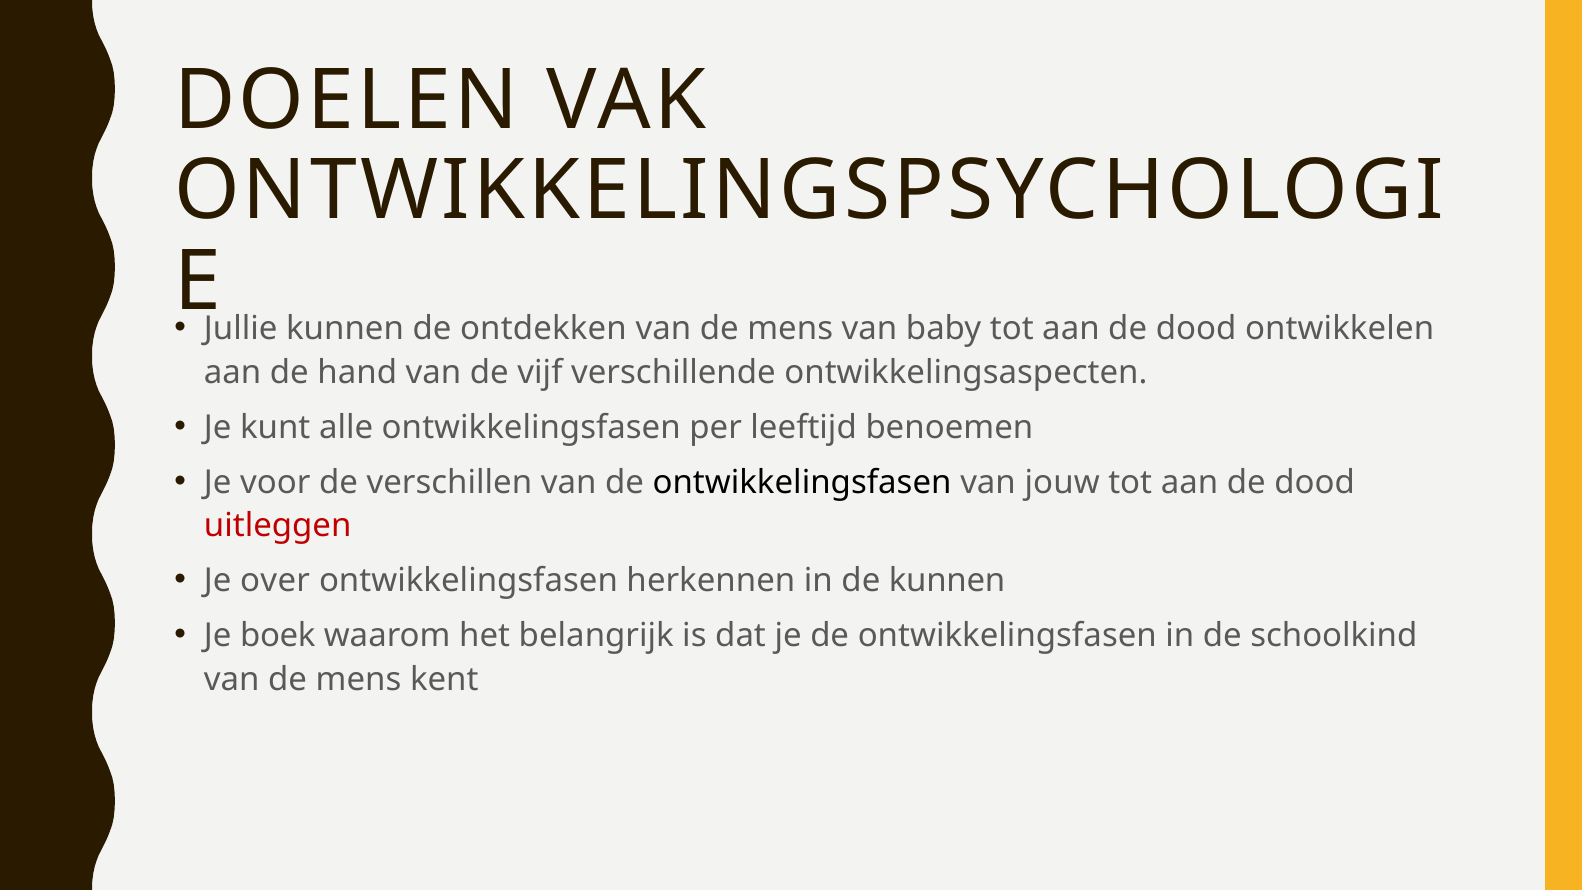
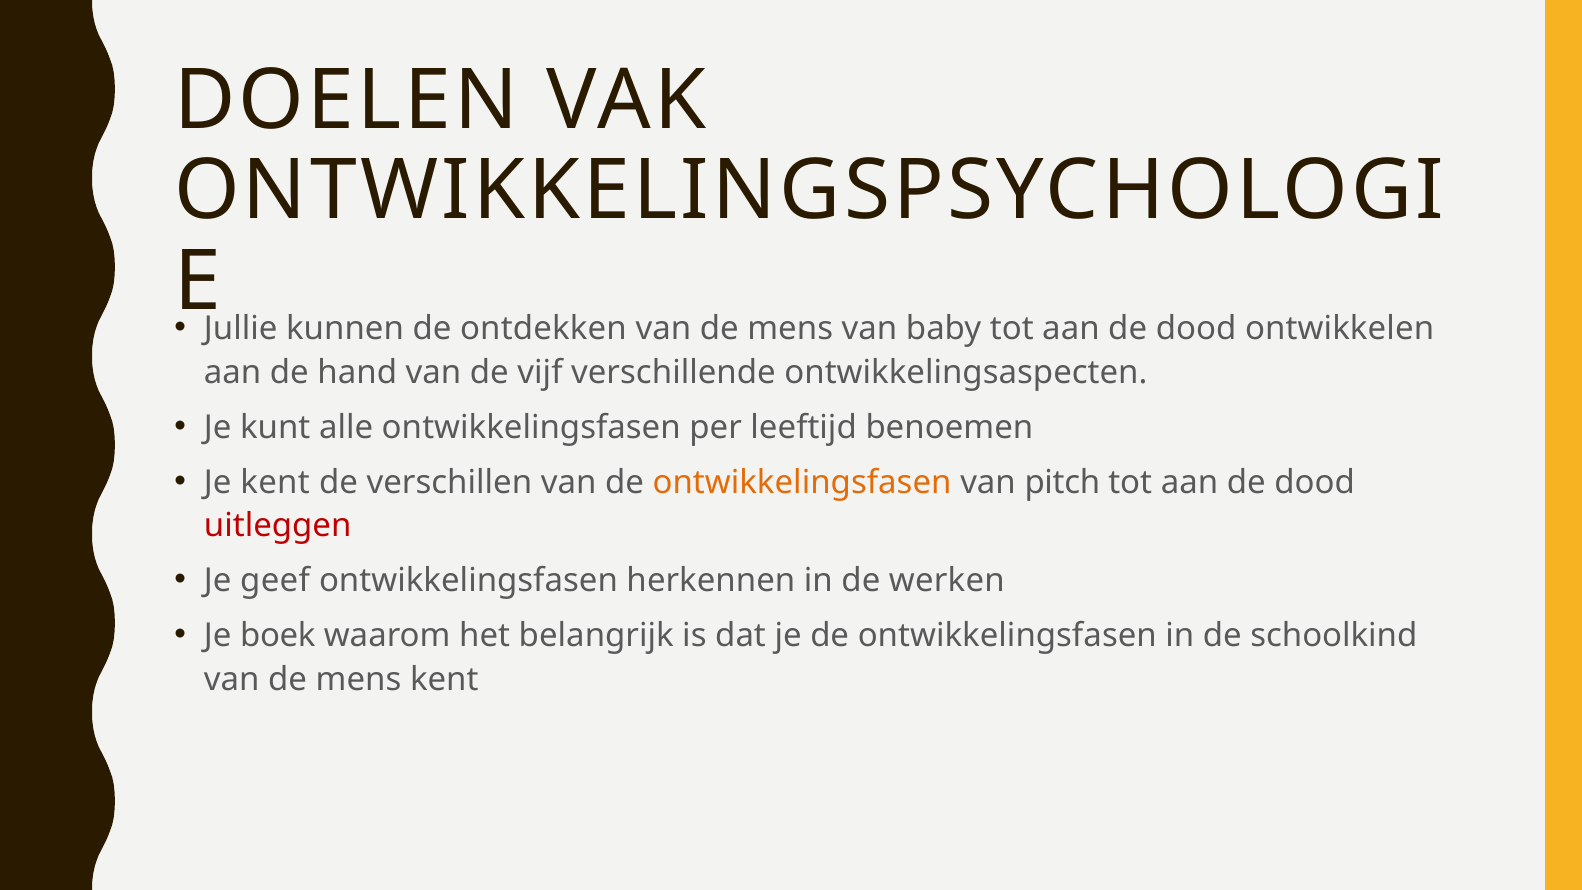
Je voor: voor -> kent
ontwikkelingsfasen at (802, 482) colour: black -> orange
jouw: jouw -> pitch
over: over -> geef
de kunnen: kunnen -> werken
